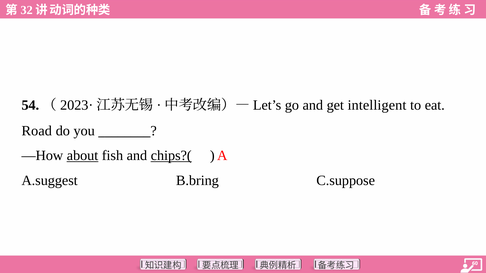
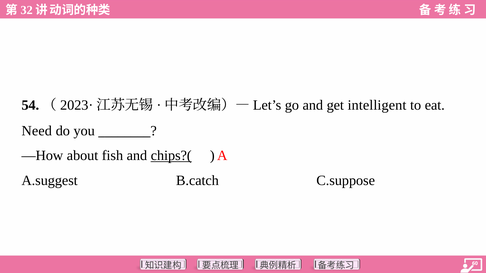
Road: Road -> Need
about underline: present -> none
B.bring: B.bring -> B.catch
